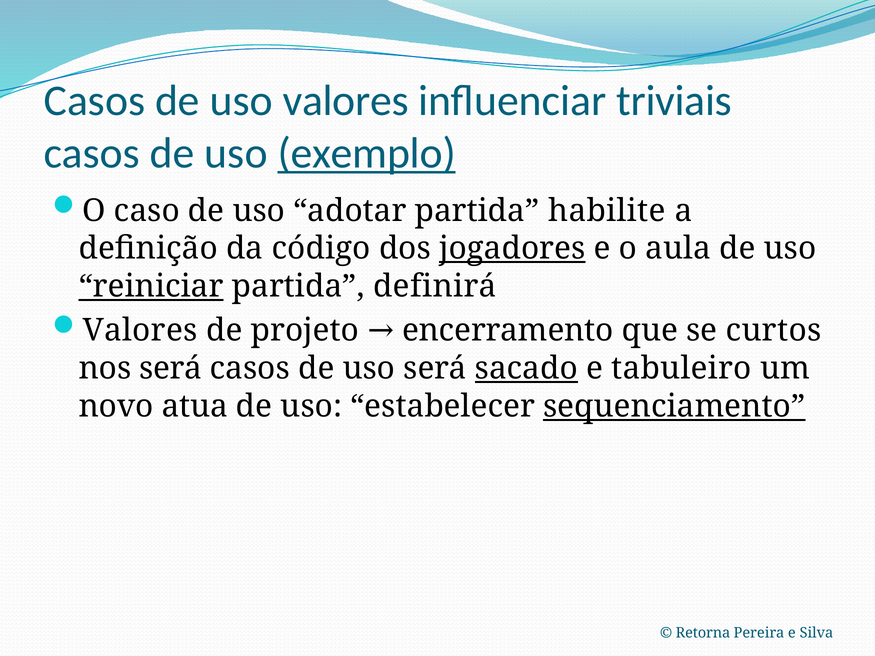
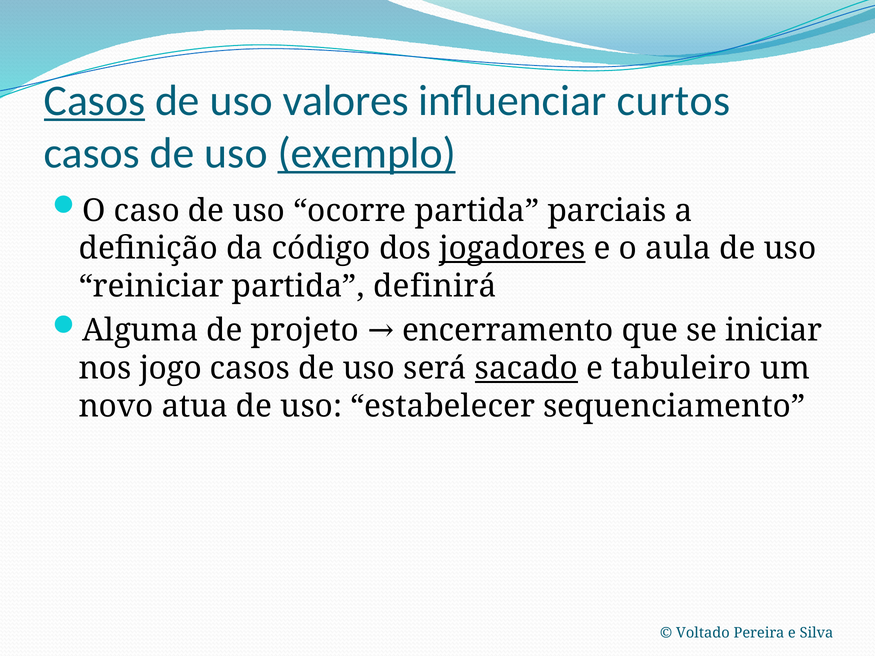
Casos at (94, 101) underline: none -> present
triviais: triviais -> curtos
adotar: adotar -> ocorre
habilite: habilite -> parciais
reiniciar underline: present -> none
Valores at (140, 331): Valores -> Alguma
curtos: curtos -> iniciar
nos será: será -> jogo
sequenciamento underline: present -> none
Retorna: Retorna -> Voltado
